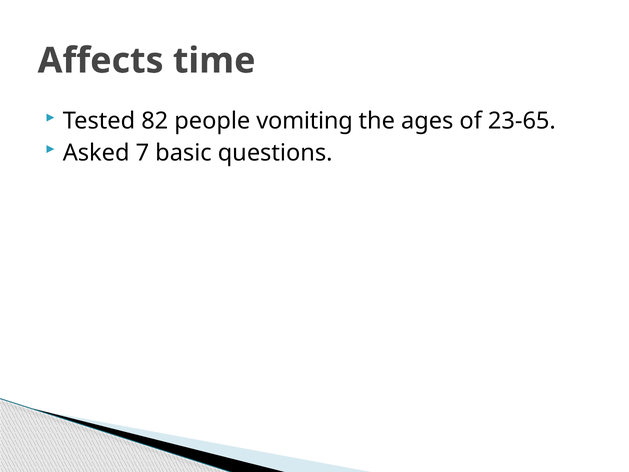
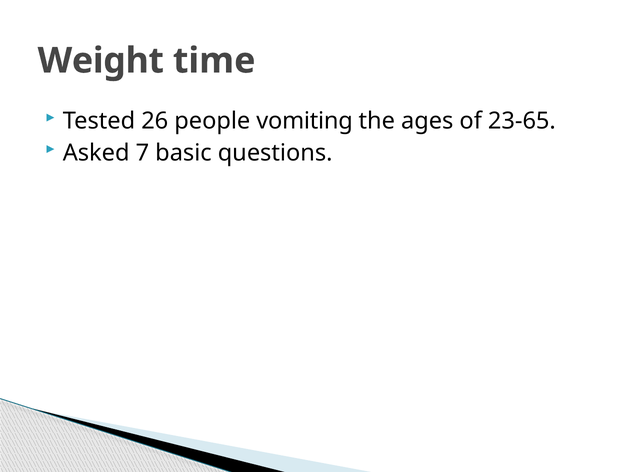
Affects: Affects -> Weight
82: 82 -> 26
